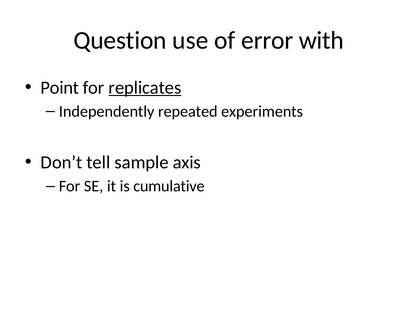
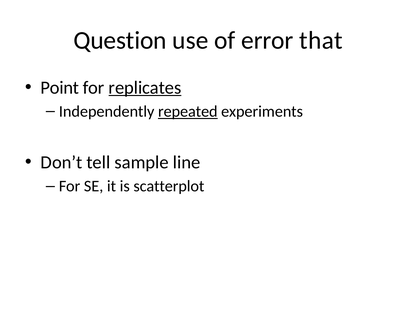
with: with -> that
repeated underline: none -> present
axis: axis -> line
cumulative: cumulative -> scatterplot
